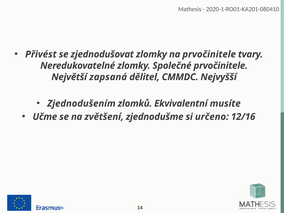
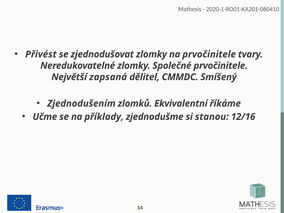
Nejvyšší: Nejvyšší -> Smíšený
musíte: musíte -> říkáme
zvětšení: zvětšení -> příklady
určeno: určeno -> stanou
